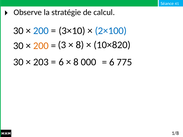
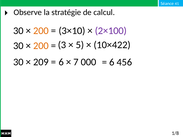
200 at (41, 31) colour: blue -> orange
2×100 colour: blue -> purple
8 at (80, 45): 8 -> 5
10×820: 10×820 -> 10×422
203: 203 -> 209
8 at (76, 62): 8 -> 7
775: 775 -> 456
